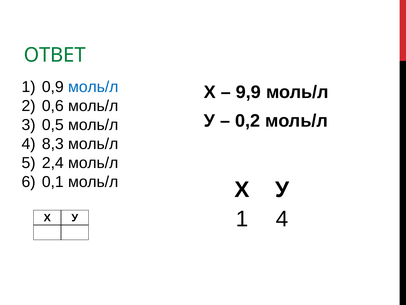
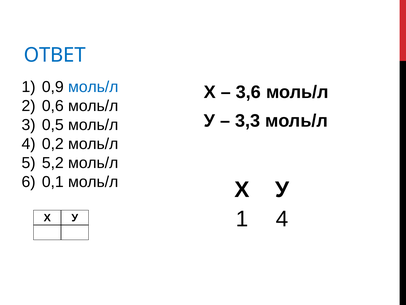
ОТВЕТ colour: green -> blue
9,9: 9,9 -> 3,6
0,2: 0,2 -> 3,3
8,3: 8,3 -> 0,2
2,4: 2,4 -> 5,2
